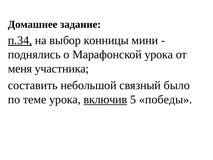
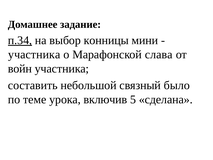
поднялись at (34, 54): поднялись -> участника
Марафонской урока: урока -> слава
меня: меня -> войн
включив underline: present -> none
победы: победы -> сделана
